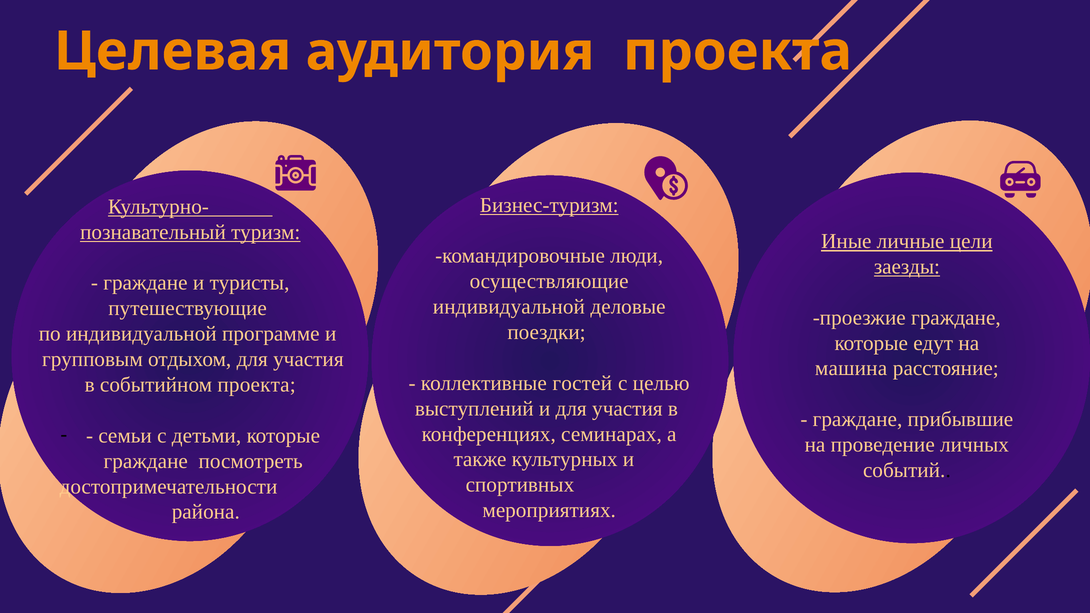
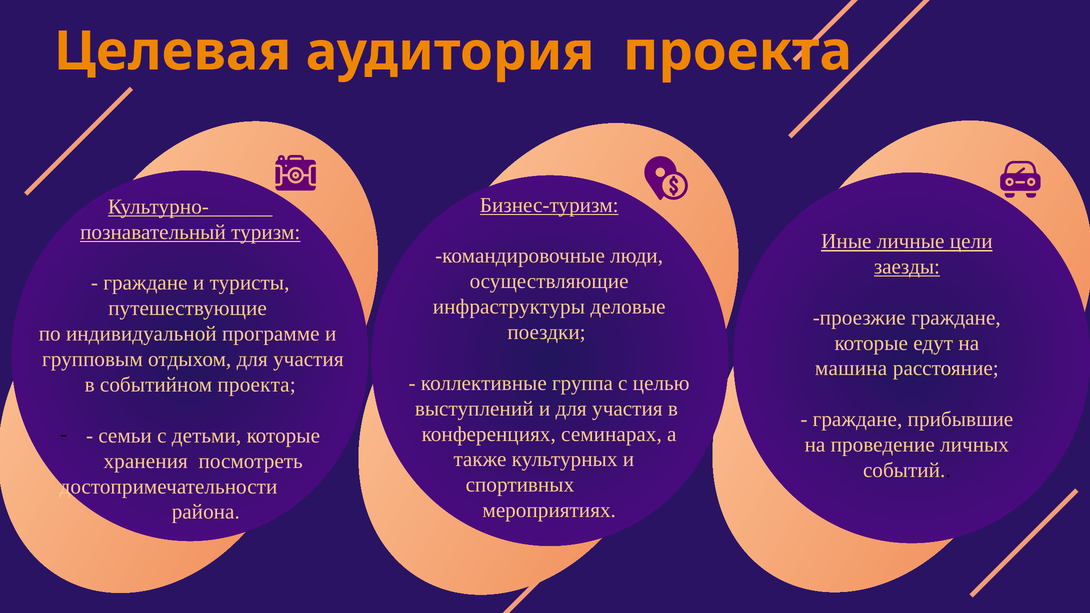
индивидуальной at (509, 307): индивидуальной -> инфраструктуры
гостей: гостей -> группа
граждане at (146, 461): граждане -> хранения
